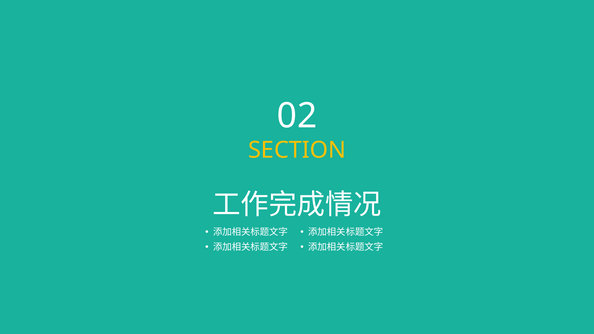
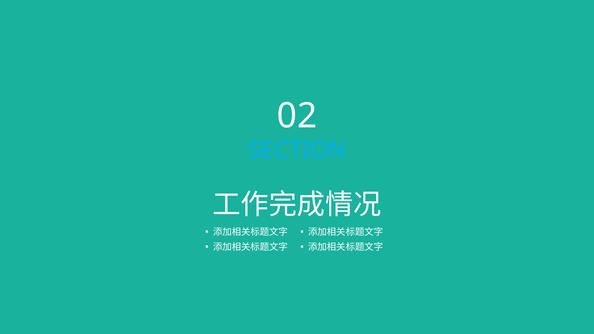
SECTION colour: yellow -> light blue
